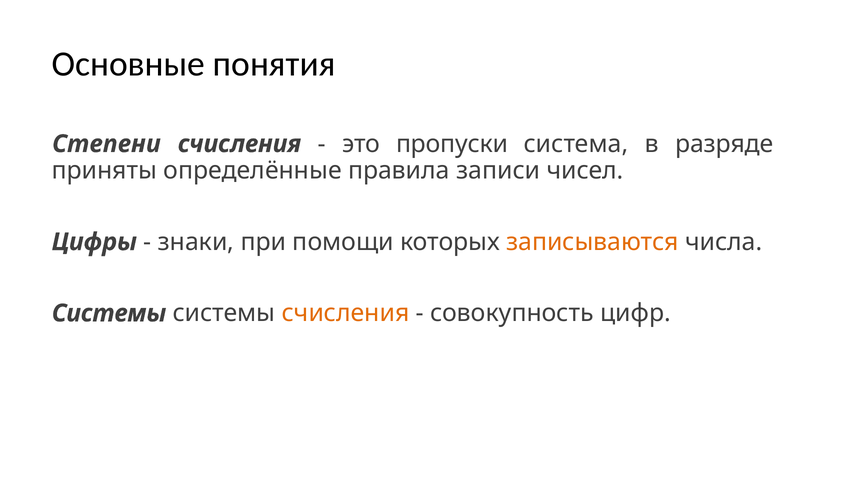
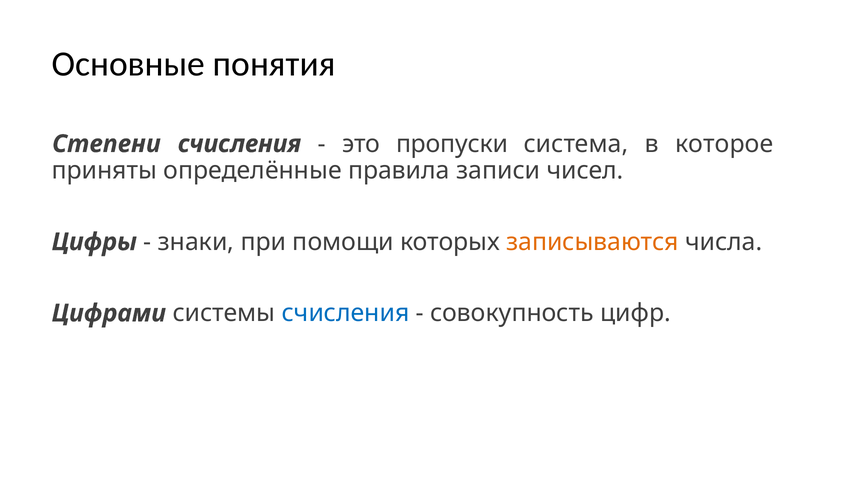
разряде: разряде -> которое
Системы at (109, 313): Системы -> Цифрами
счисления at (346, 313) colour: orange -> blue
